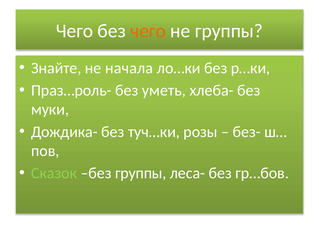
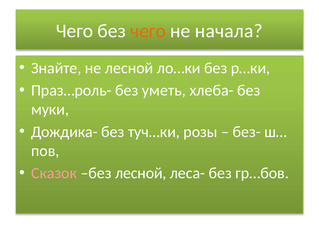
не группы: группы -> начала
не начала: начала -> лесной
Сказок colour: light green -> pink
без группы: группы -> лесной
